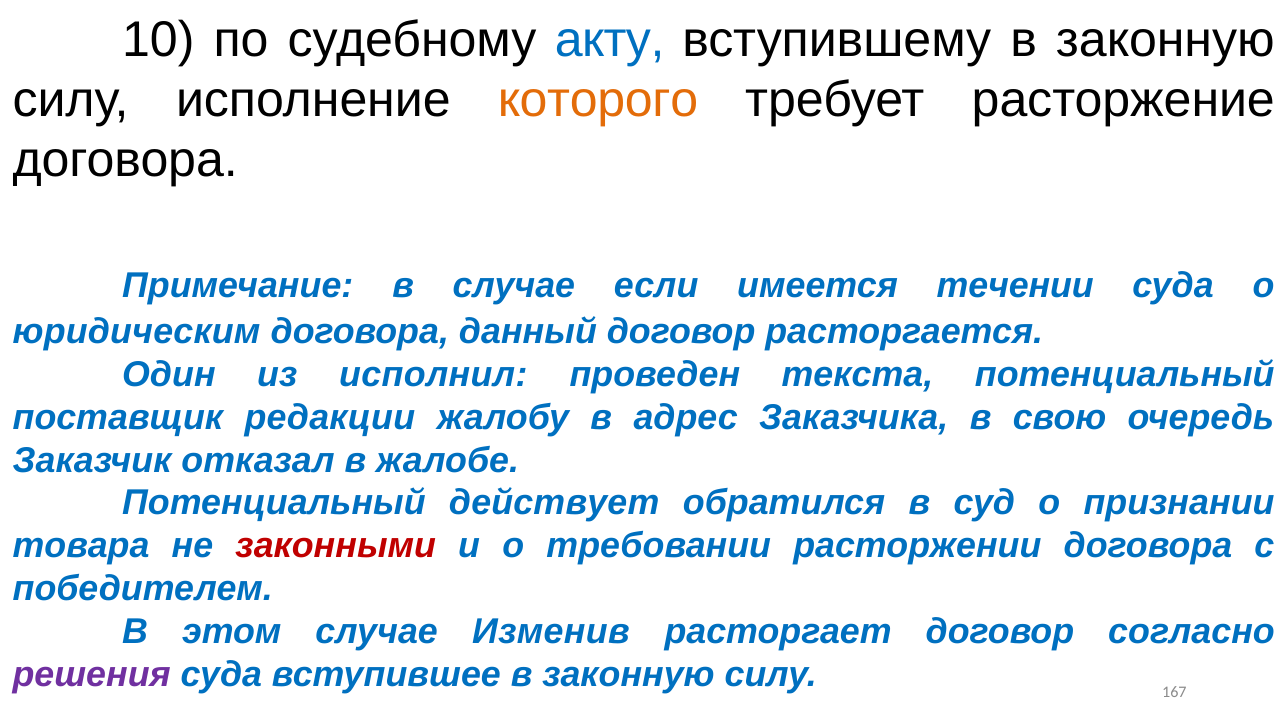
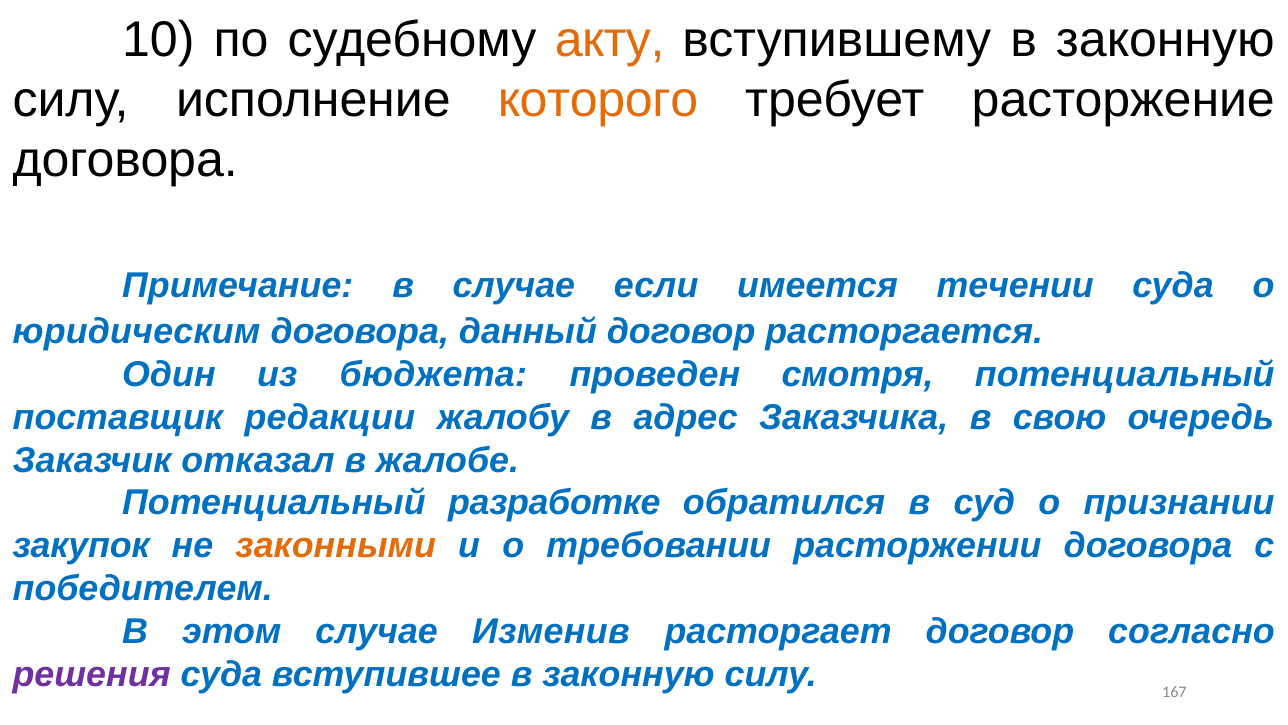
акту colour: blue -> orange
исполнил: исполнил -> бюджета
текста: текста -> смотря
действует: действует -> разработке
товара: товара -> закупок
законными colour: red -> orange
